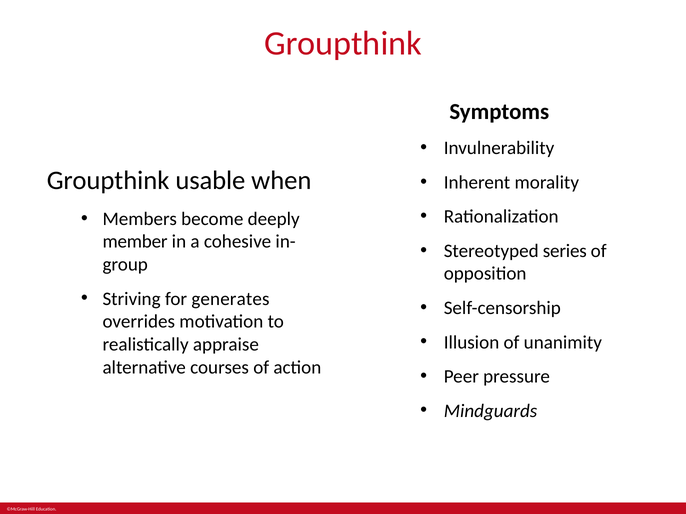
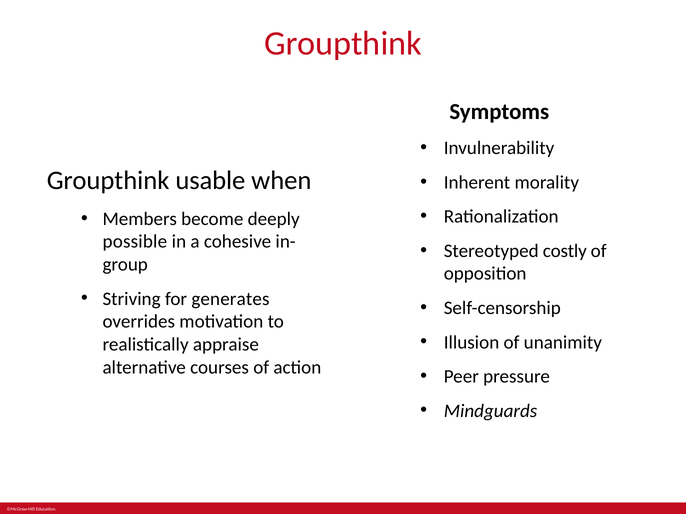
member: member -> possible
series: series -> costly
